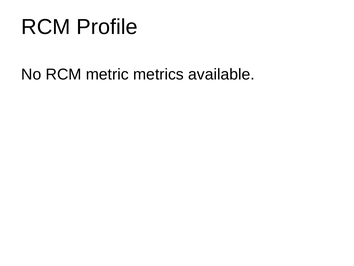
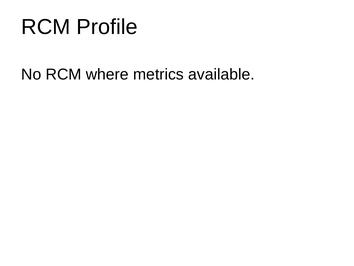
metric: metric -> where
